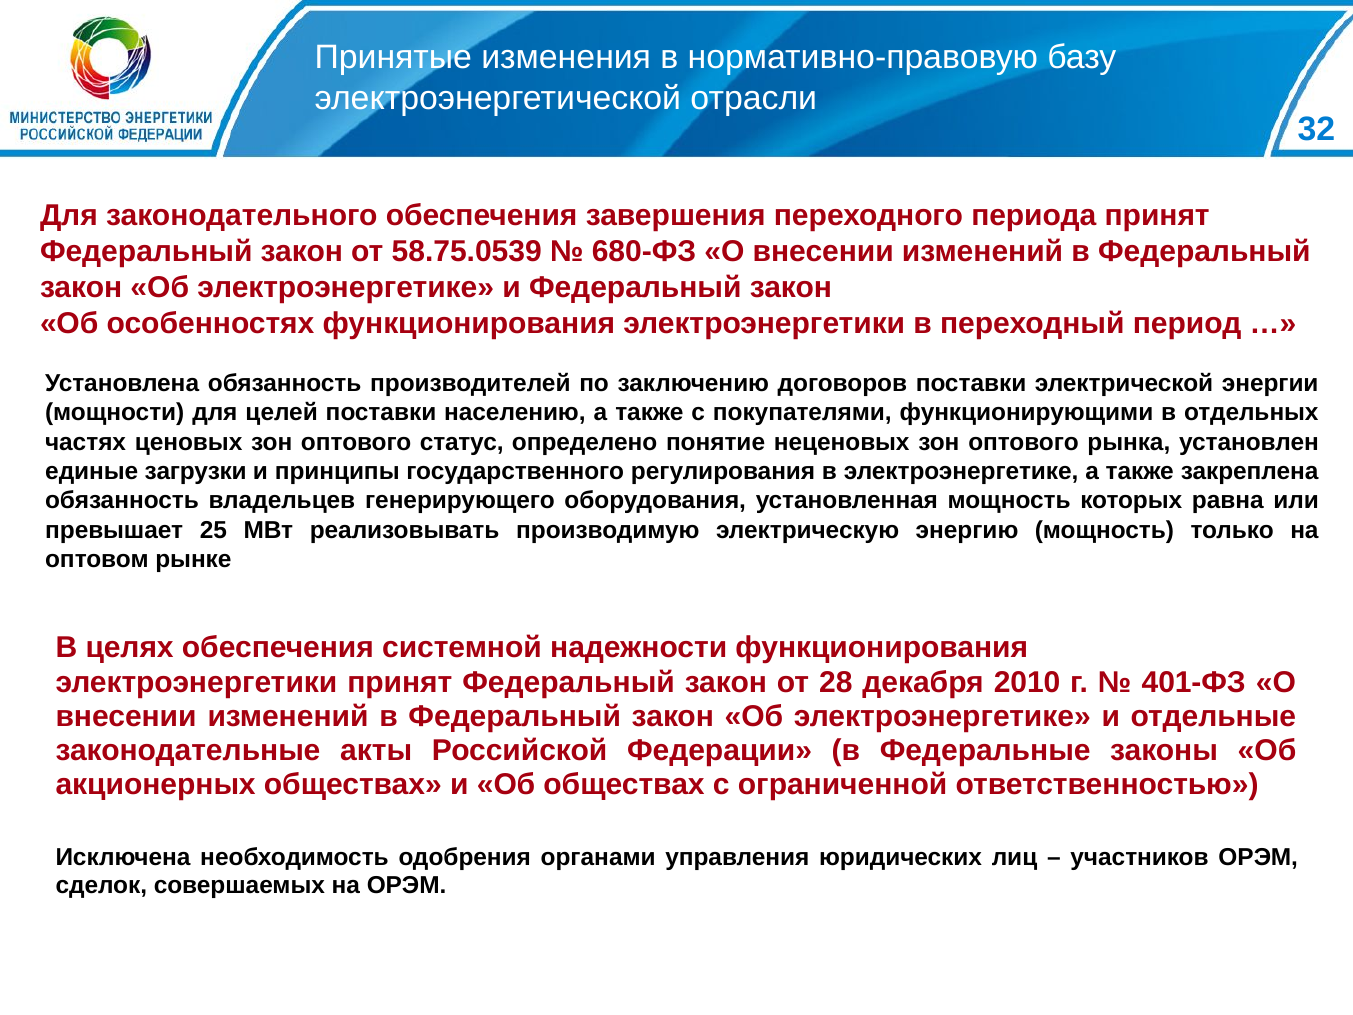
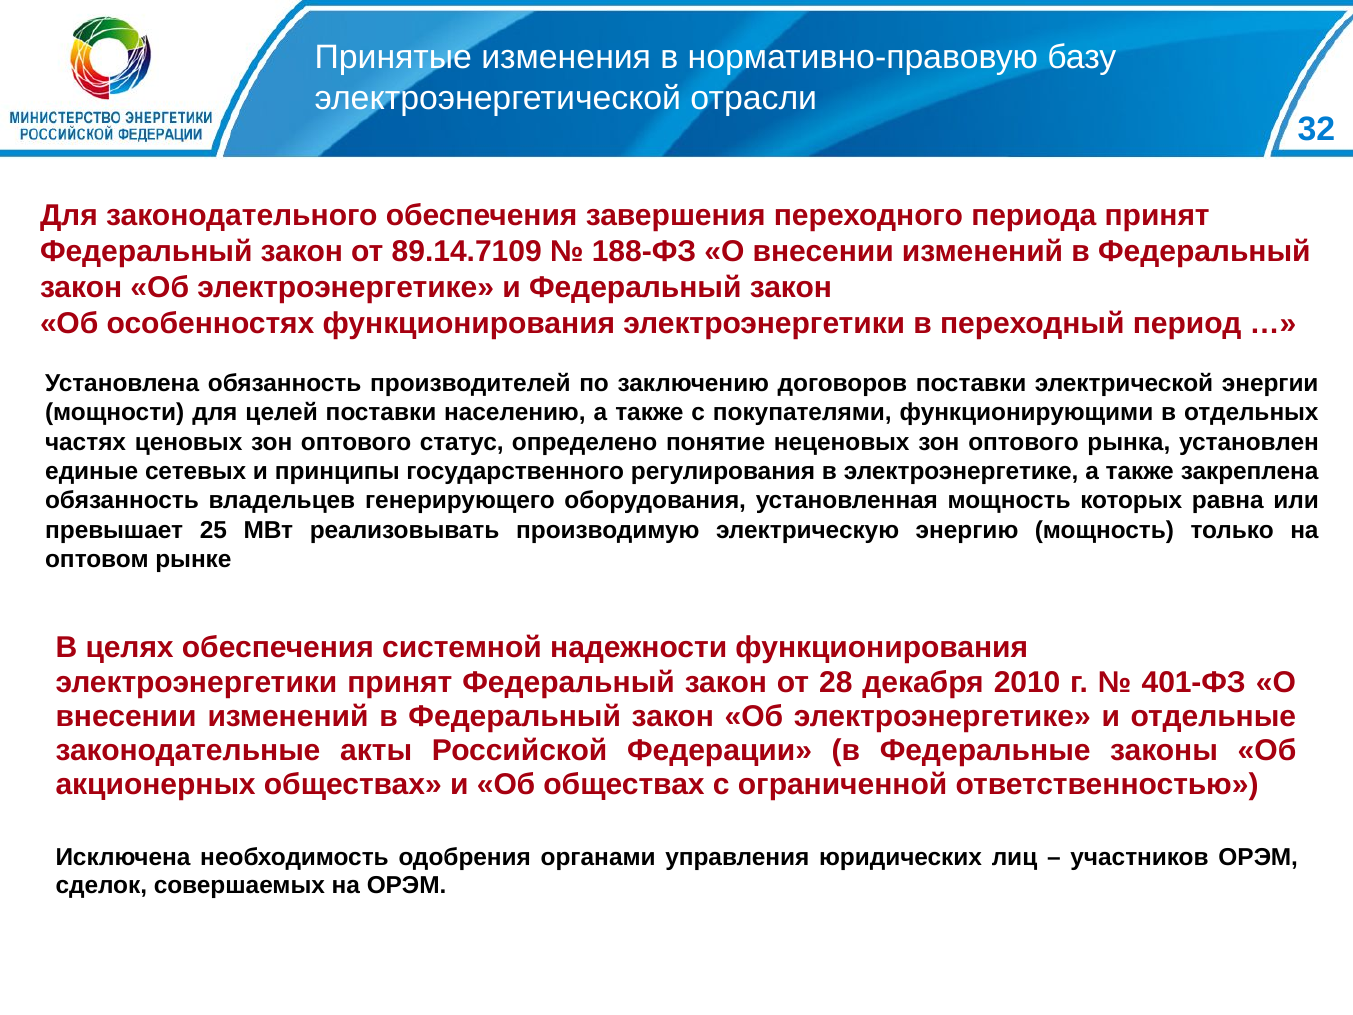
58.75.0539: 58.75.0539 -> 89.14.7109
680-ФЗ: 680-ФЗ -> 188-ФЗ
загрузки: загрузки -> сетевых
